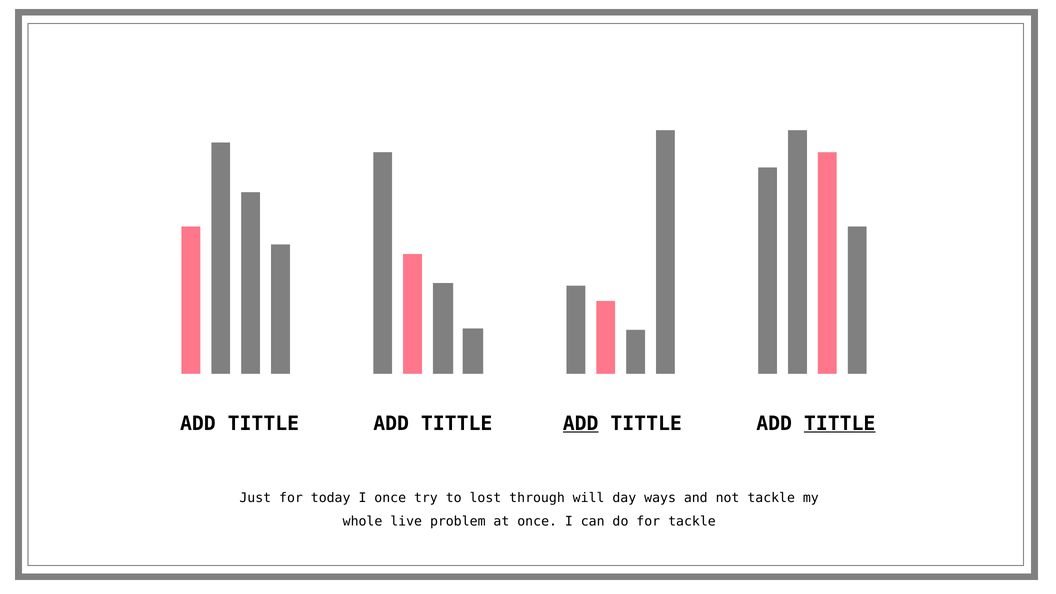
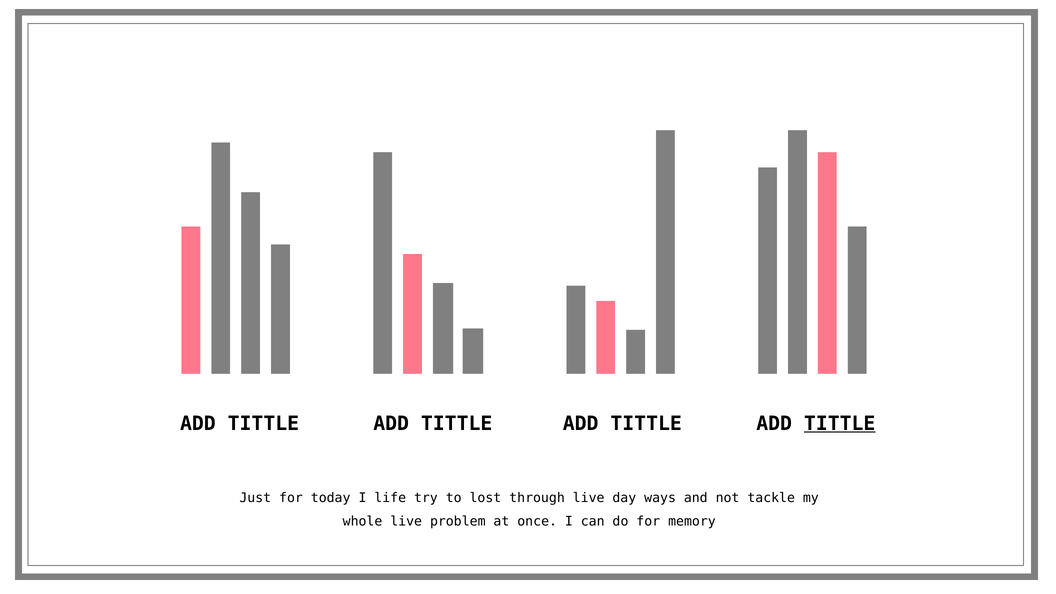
ADD at (581, 424) underline: present -> none
I once: once -> life
through will: will -> live
for tackle: tackle -> memory
